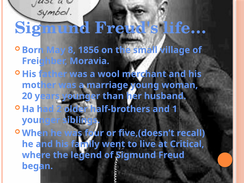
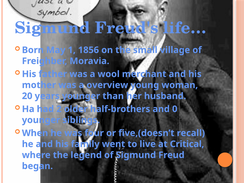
8: 8 -> 1
marriage: marriage -> overview
1: 1 -> 0
